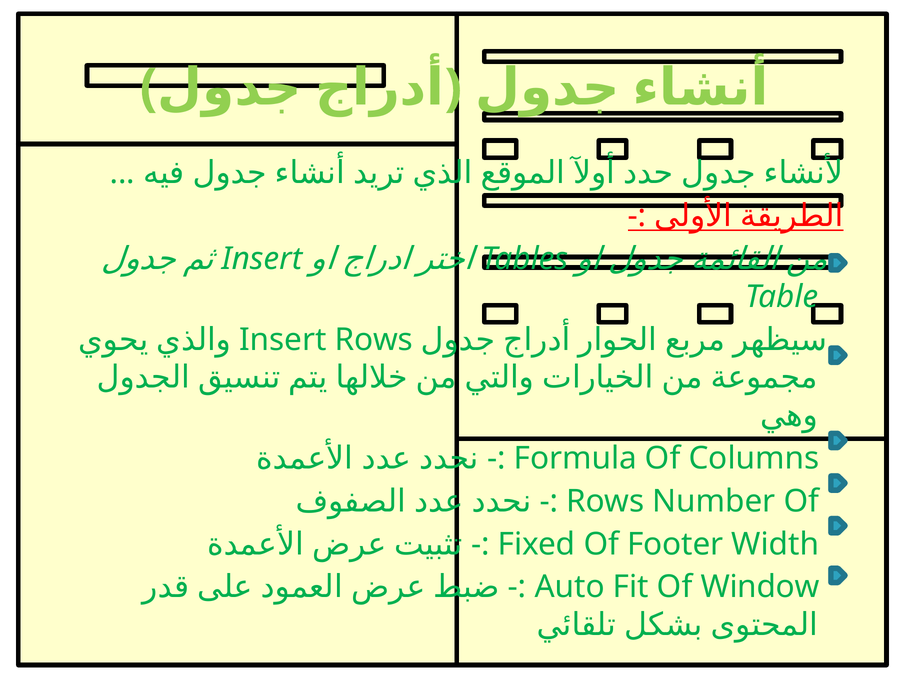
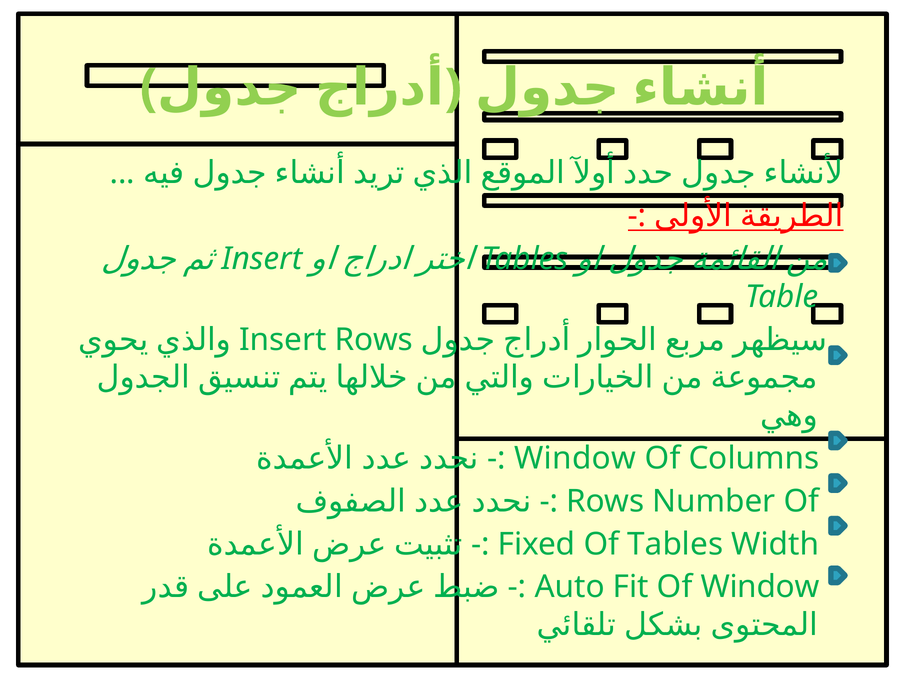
Formula at (575, 458): Formula -> Window
Of Footer: Footer -> Tables
